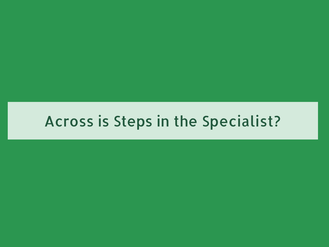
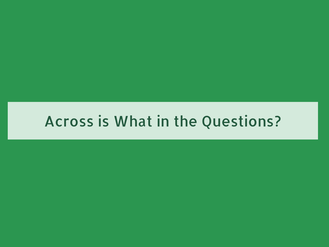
Steps: Steps -> What
Specialist: Specialist -> Questions
